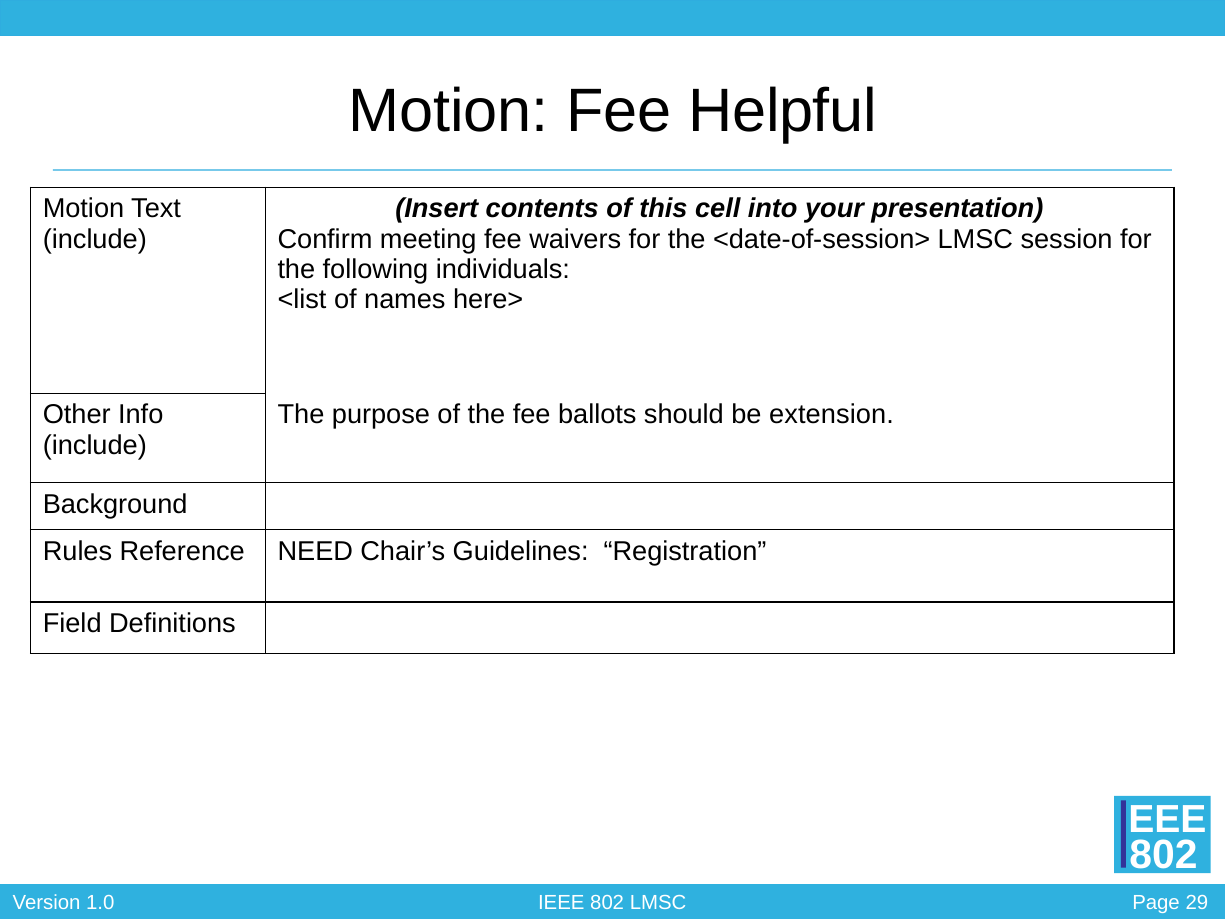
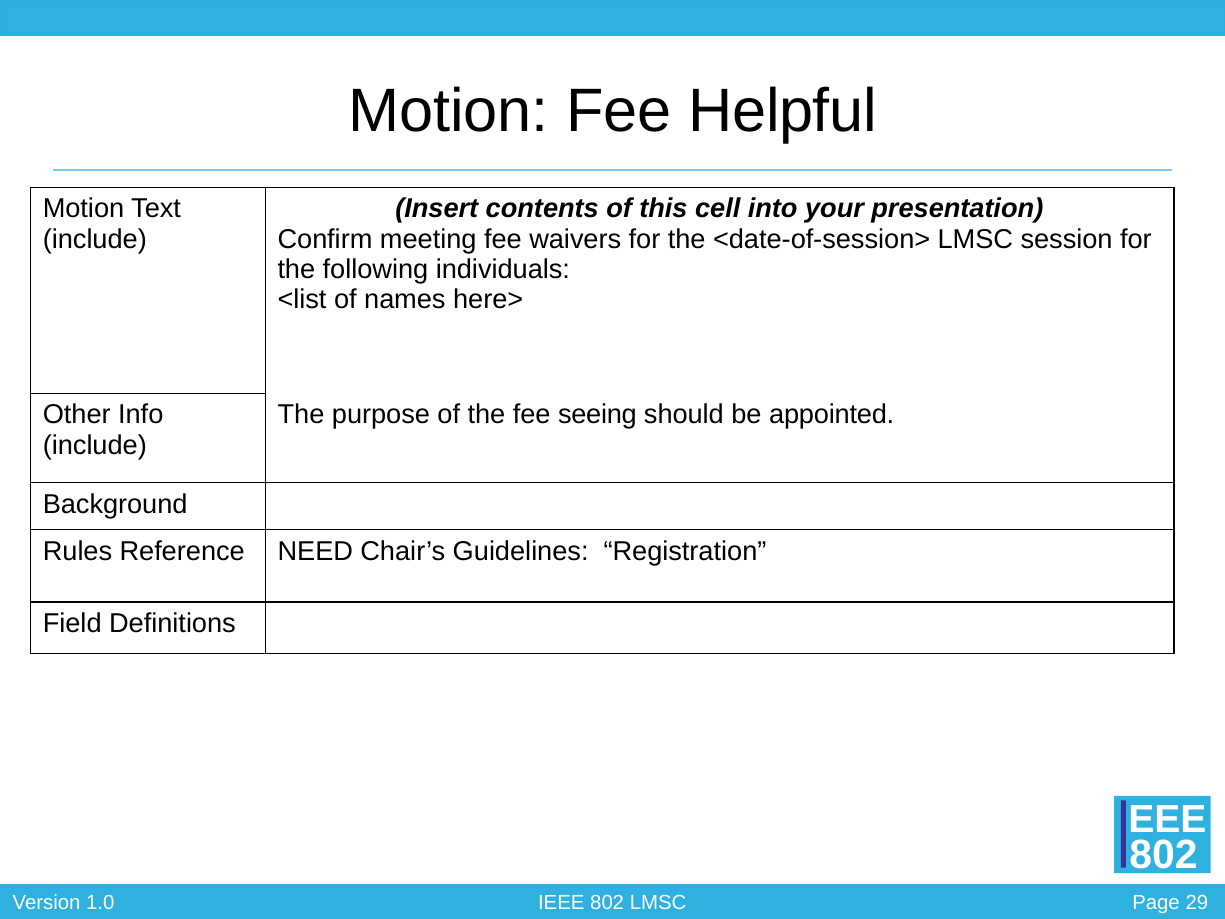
ballots: ballots -> seeing
extension: extension -> appointed
